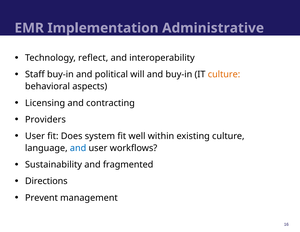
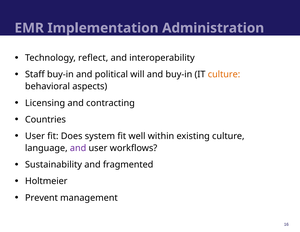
Administrative: Administrative -> Administration
Providers: Providers -> Countries
and at (78, 148) colour: blue -> purple
Directions: Directions -> Holtmeier
